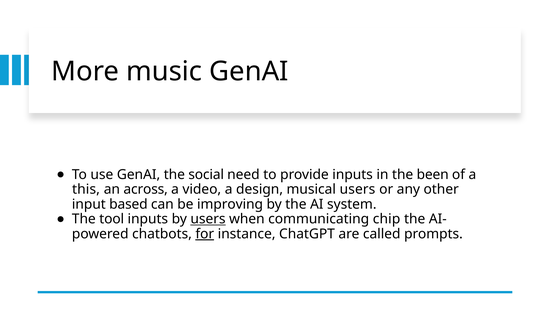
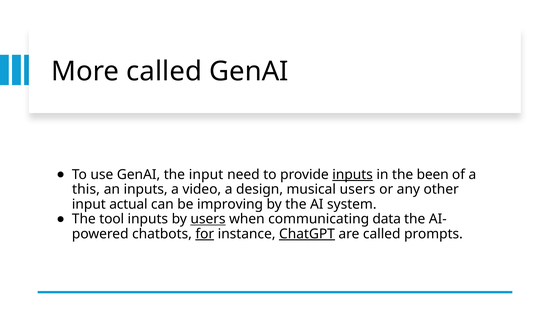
More music: music -> called
the social: social -> input
inputs at (353, 175) underline: none -> present
an across: across -> inputs
based: based -> actual
chip: chip -> data
ChatGPT underline: none -> present
